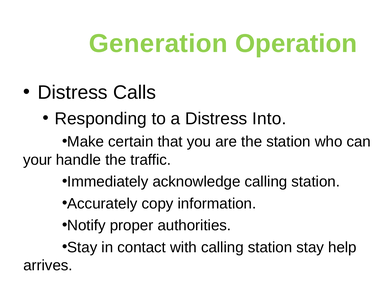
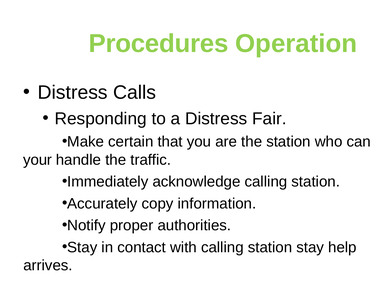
Generation: Generation -> Procedures
Into: Into -> Fair
